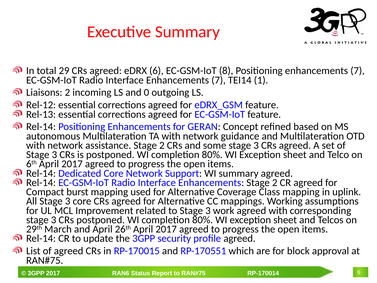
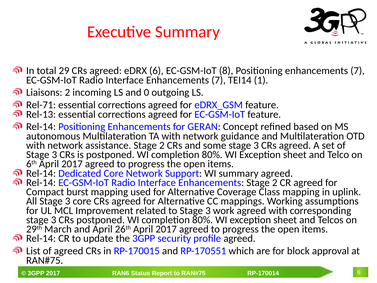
Rel-12: Rel-12 -> Rel-71
